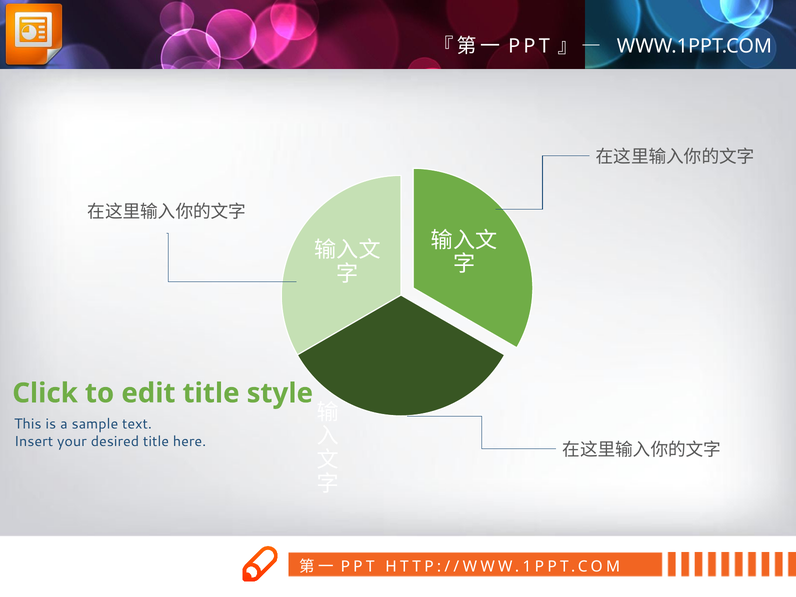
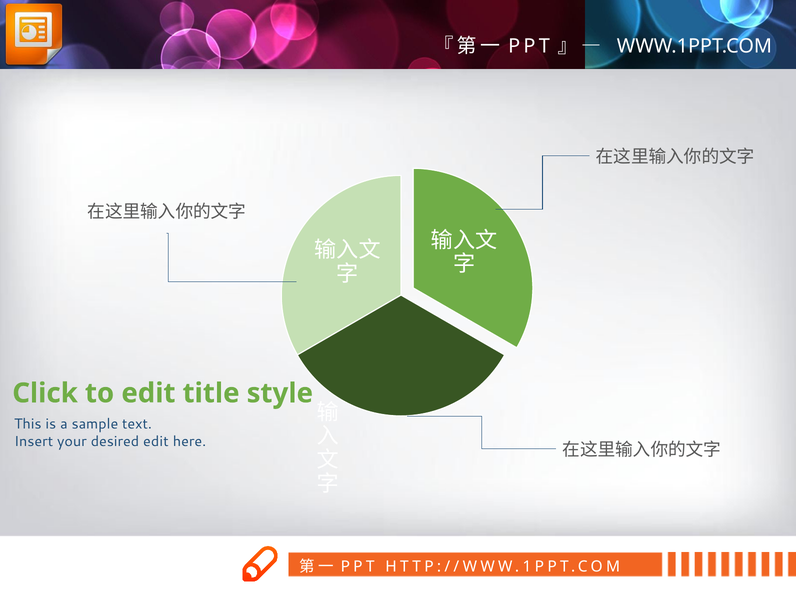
desired title: title -> edit
